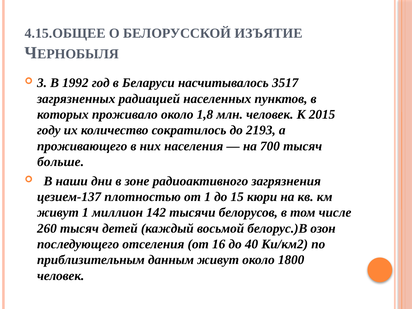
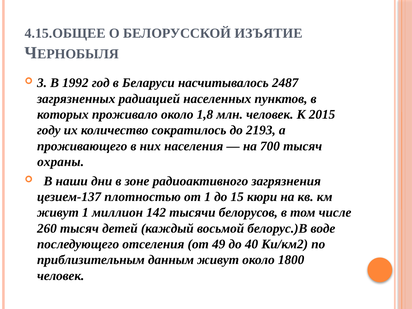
3517: 3517 -> 2487
больше: больше -> охраны
озон: озон -> воде
16: 16 -> 49
